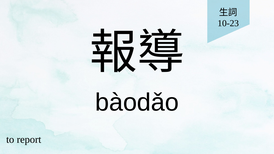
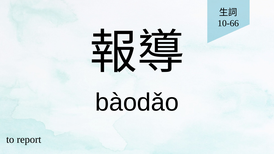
10-23: 10-23 -> 10-66
